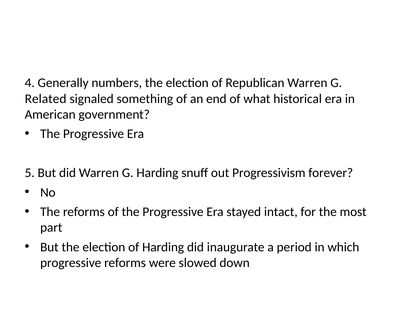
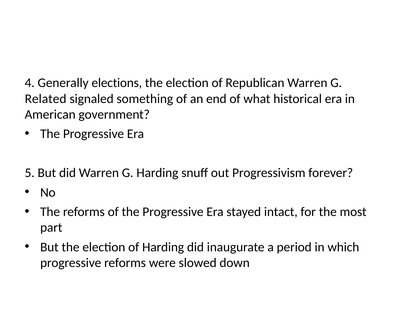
numbers: numbers -> elections
